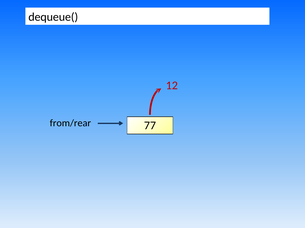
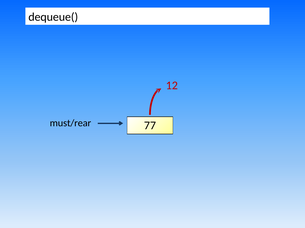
from/rear: from/rear -> must/rear
